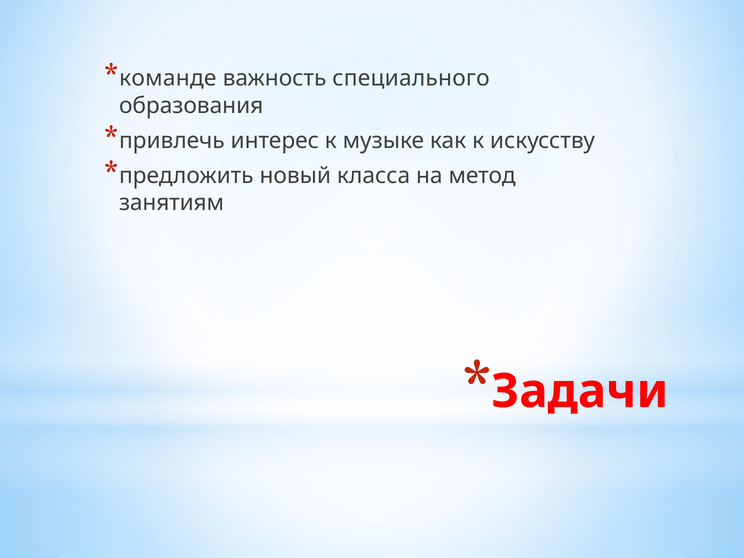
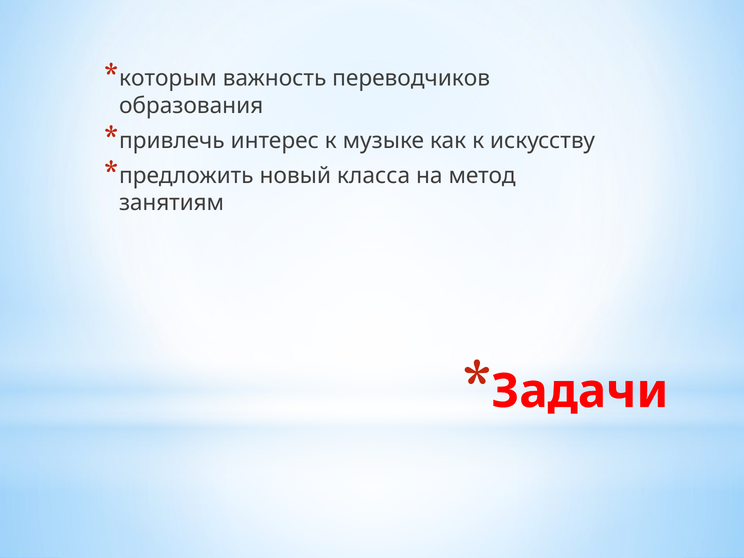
команде: команде -> которым
специального: специального -> переводчиков
